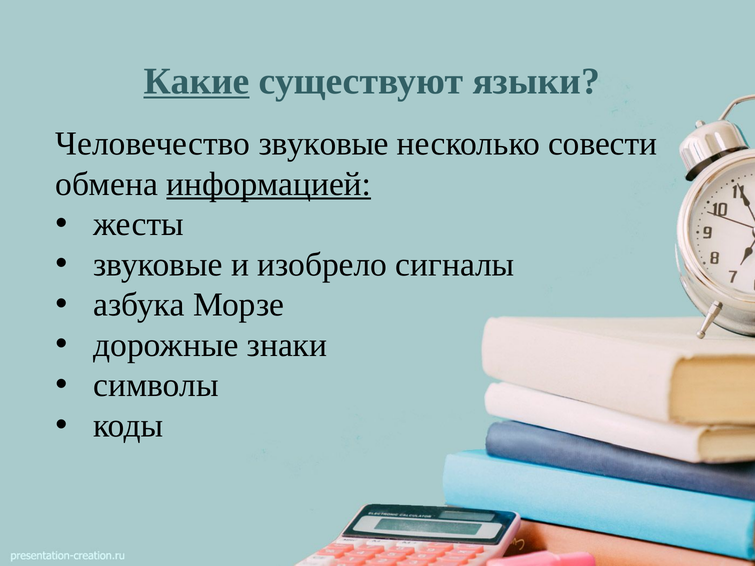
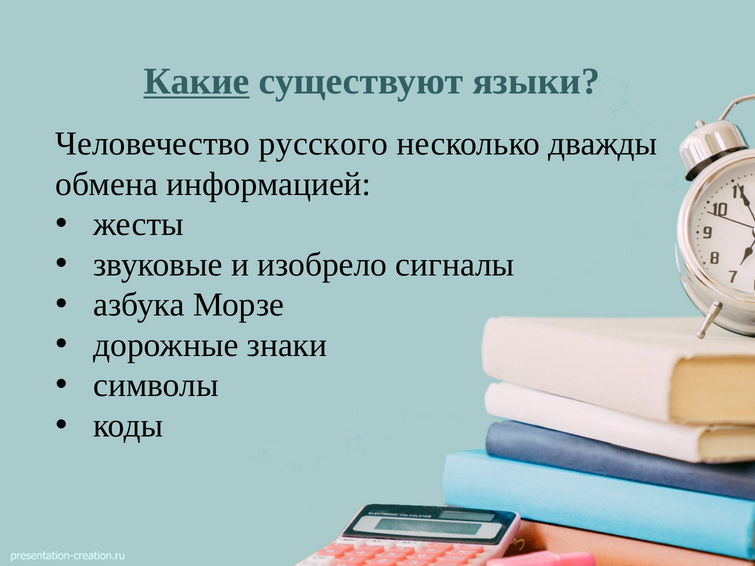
Человечество звуковые: звуковые -> русского
совести: совести -> дважды
информацией underline: present -> none
